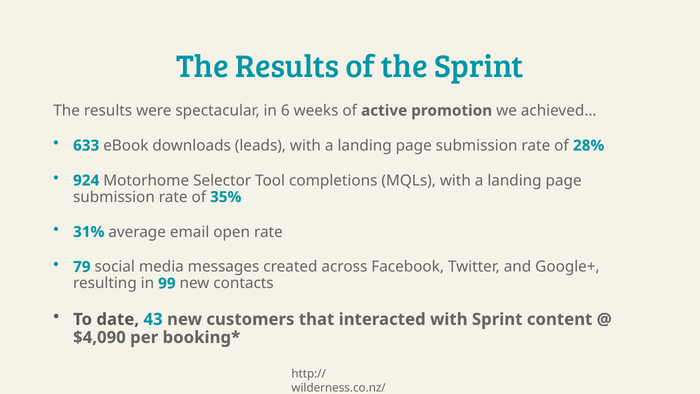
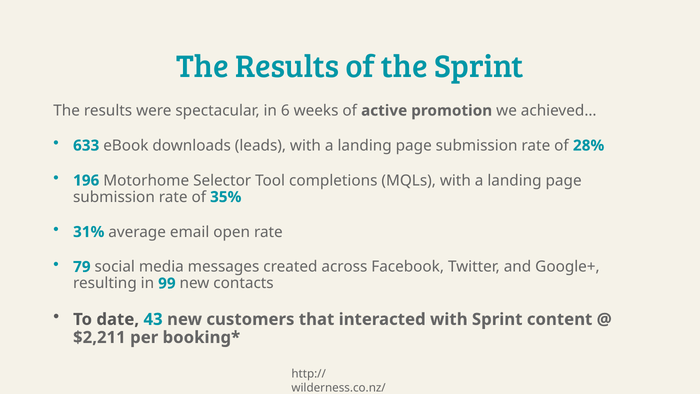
924: 924 -> 196
$4,090: $4,090 -> $2,211
